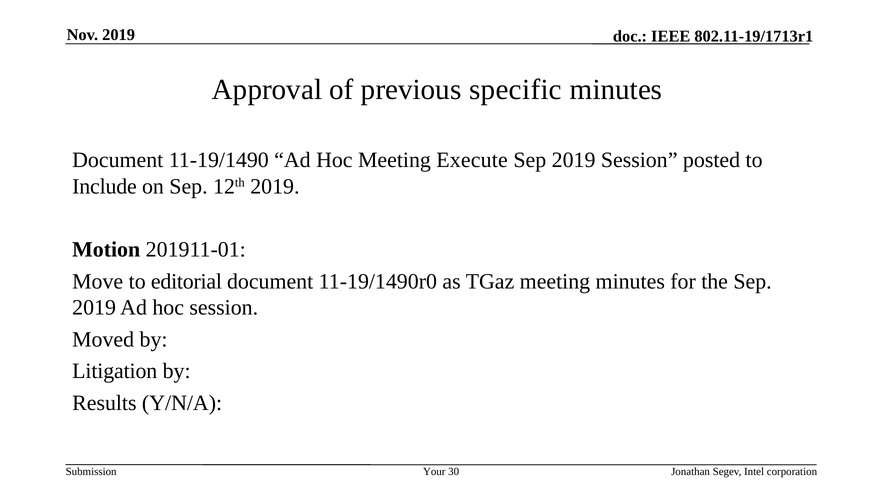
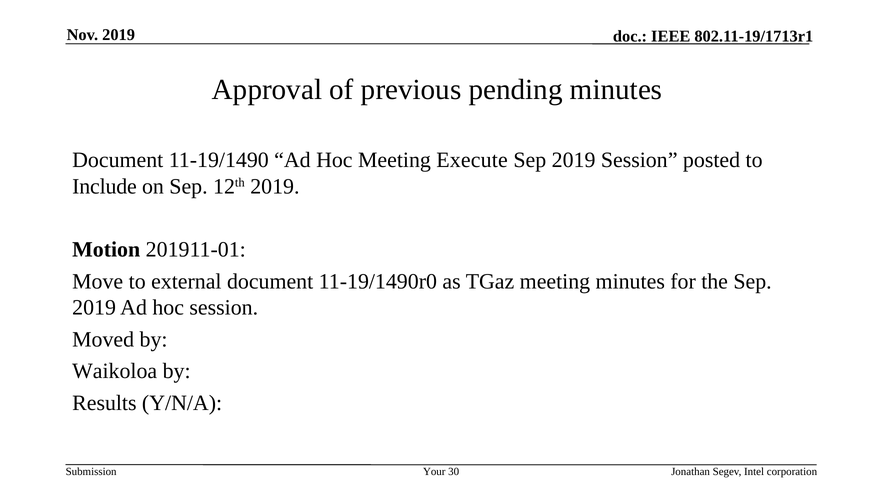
specific: specific -> pending
editorial: editorial -> external
Litigation: Litigation -> Waikoloa
